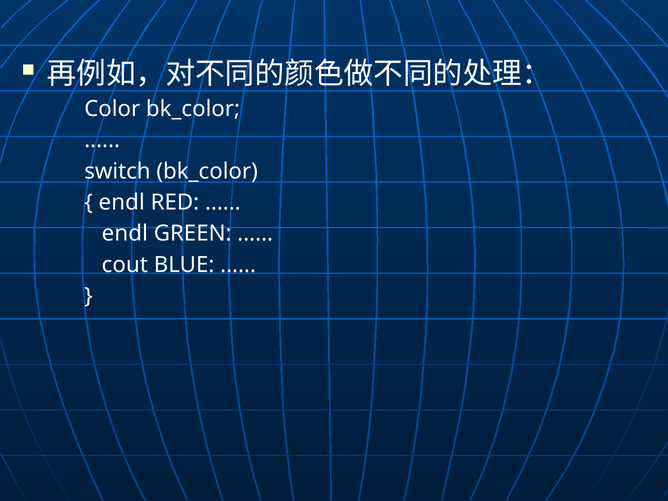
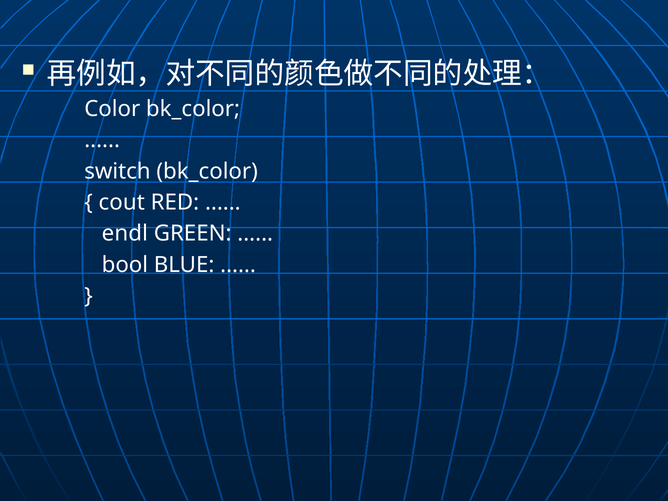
endl at (122, 202): endl -> cout
cout: cout -> bool
